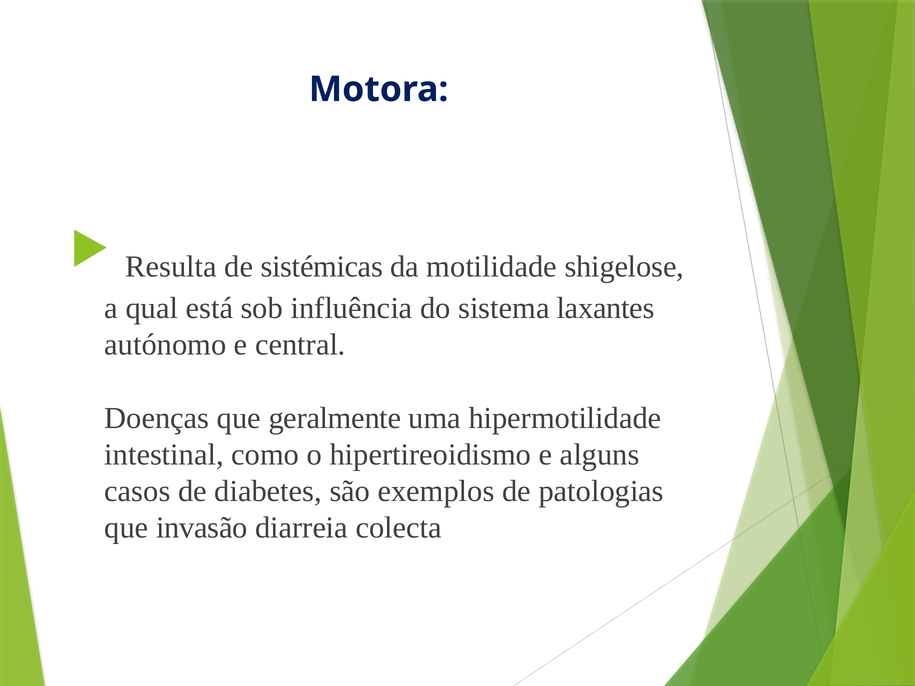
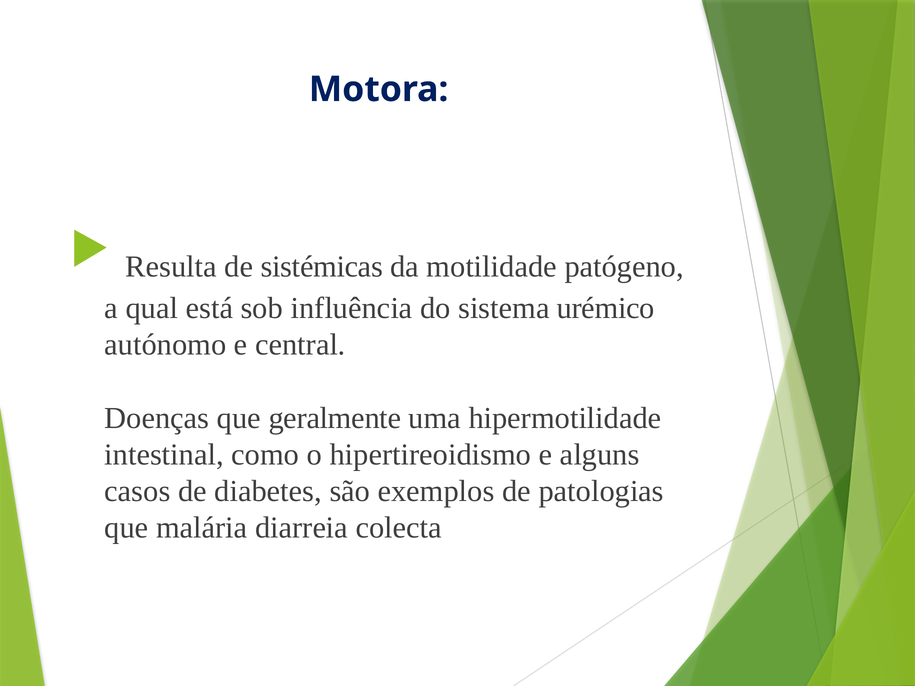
shigelose: shigelose -> patógeno
laxantes: laxantes -> urémico
invasão: invasão -> malária
